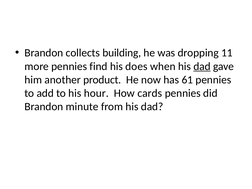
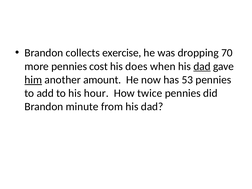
building: building -> exercise
11: 11 -> 70
find: find -> cost
him underline: none -> present
product: product -> amount
61: 61 -> 53
cards: cards -> twice
